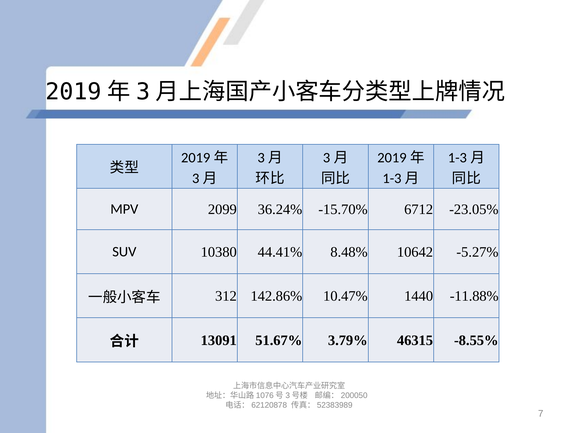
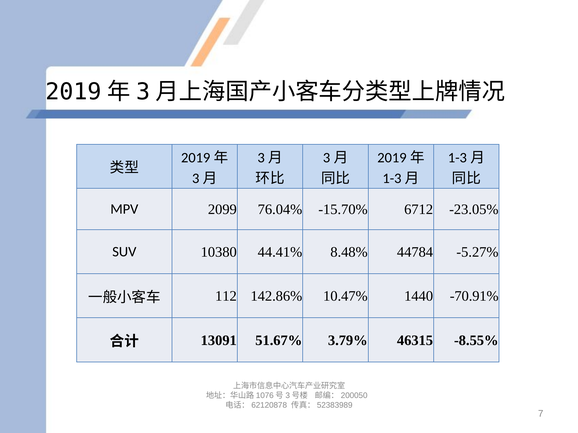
36.24%: 36.24% -> 76.04%
10642: 10642 -> 44784
312: 312 -> 112
-11.88%: -11.88% -> -70.91%
